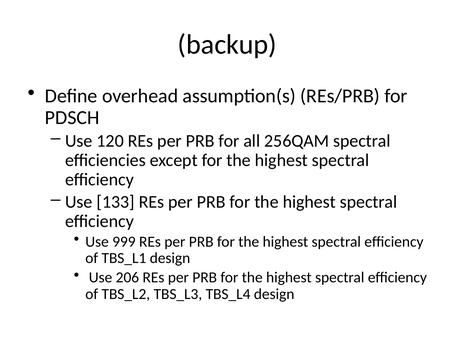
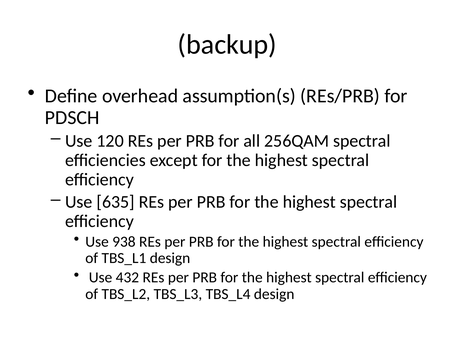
133: 133 -> 635
999: 999 -> 938
206: 206 -> 432
